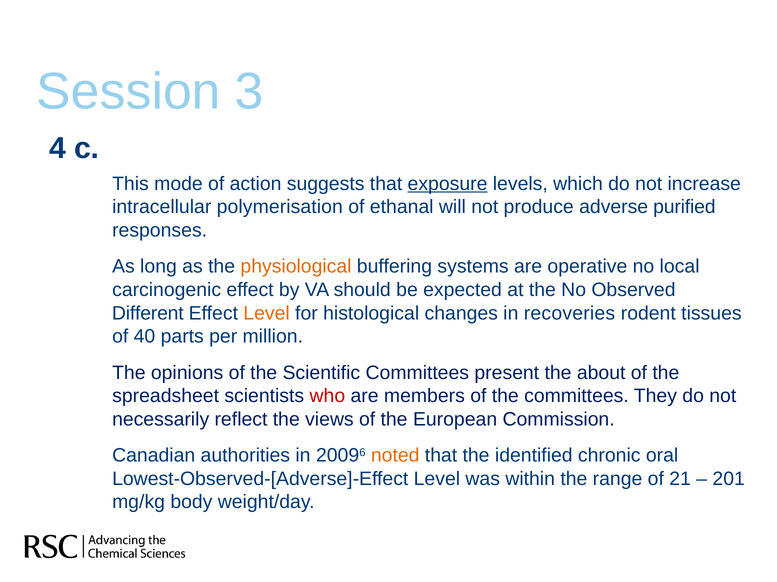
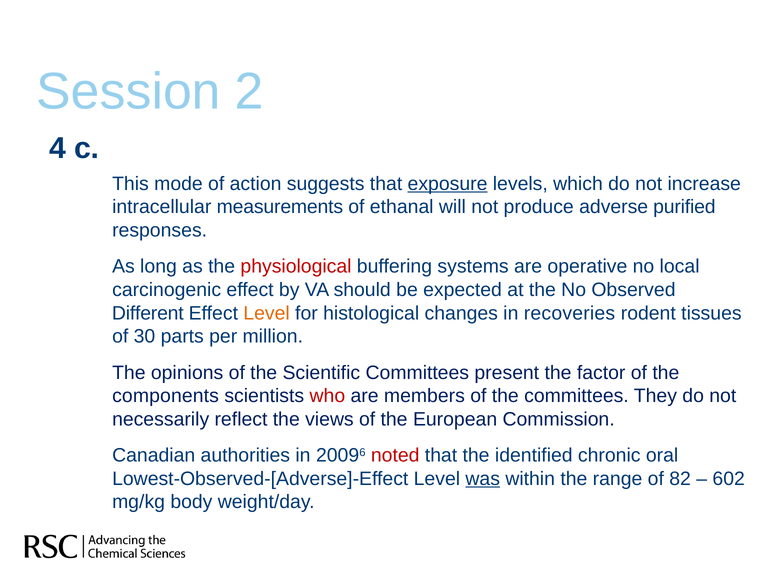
3: 3 -> 2
polymerisation: polymerisation -> measurements
physiological colour: orange -> red
40: 40 -> 30
about: about -> factor
spreadsheet: spreadsheet -> components
noted colour: orange -> red
was underline: none -> present
21: 21 -> 82
201: 201 -> 602
